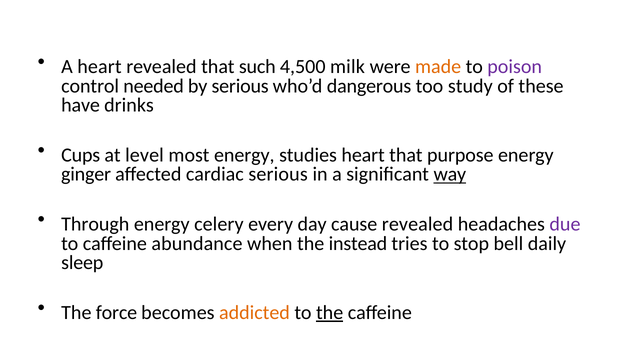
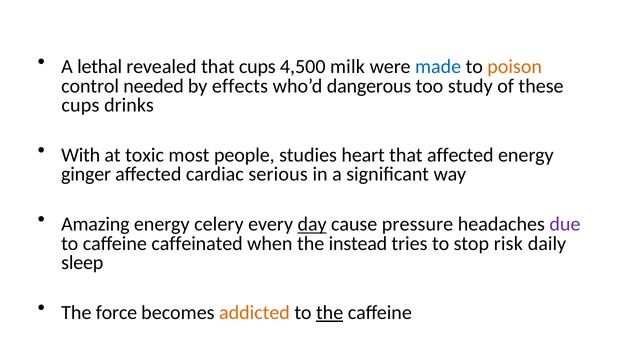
A heart: heart -> lethal
that such: such -> cups
made colour: orange -> blue
poison colour: purple -> orange
by serious: serious -> effects
have at (81, 105): have -> cups
Cups: Cups -> With
level: level -> toxic
most energy: energy -> people
that purpose: purpose -> affected
way underline: present -> none
Through: Through -> Amazing
day underline: none -> present
cause revealed: revealed -> pressure
abundance: abundance -> caffeinated
bell: bell -> risk
